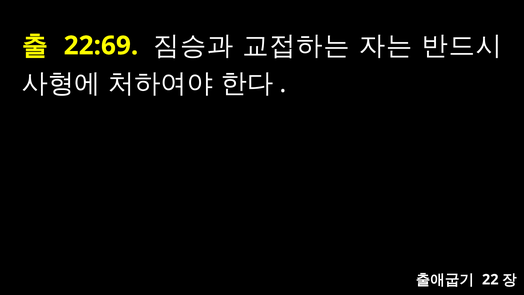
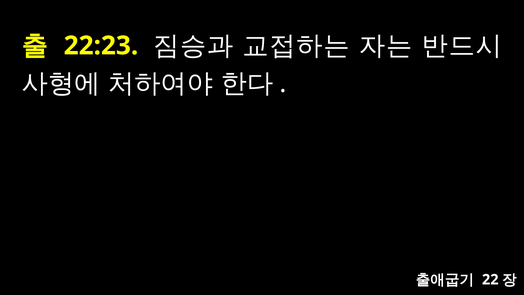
22:69: 22:69 -> 22:23
